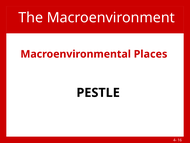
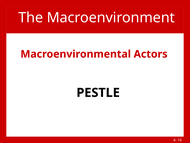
Places: Places -> Actors
